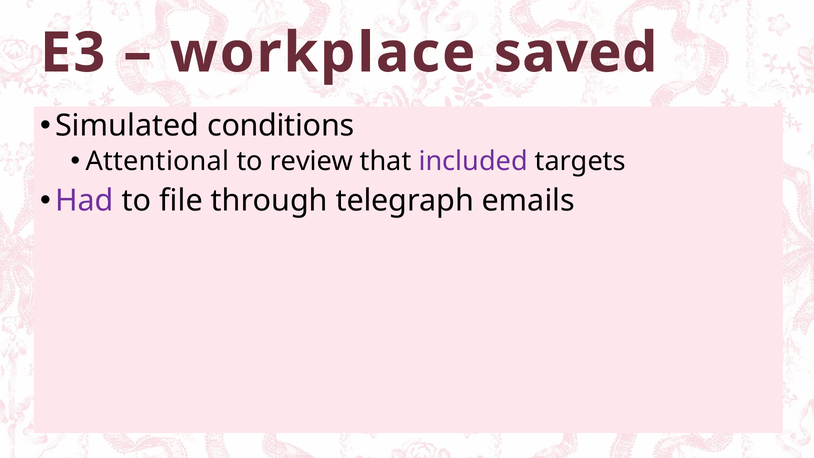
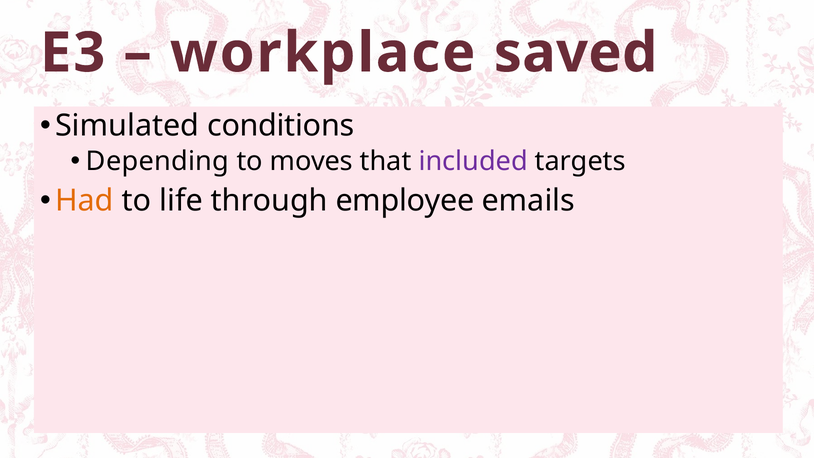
Attentional: Attentional -> Depending
review: review -> moves
Had colour: purple -> orange
file: file -> life
telegraph: telegraph -> employee
